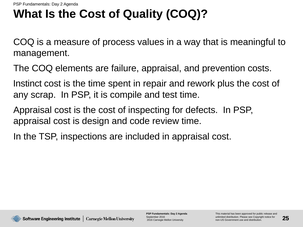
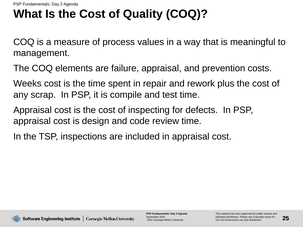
Instinct: Instinct -> Weeks
